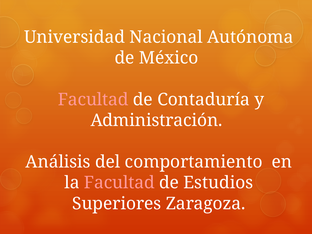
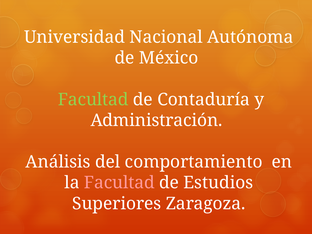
Facultad at (93, 100) colour: pink -> light green
